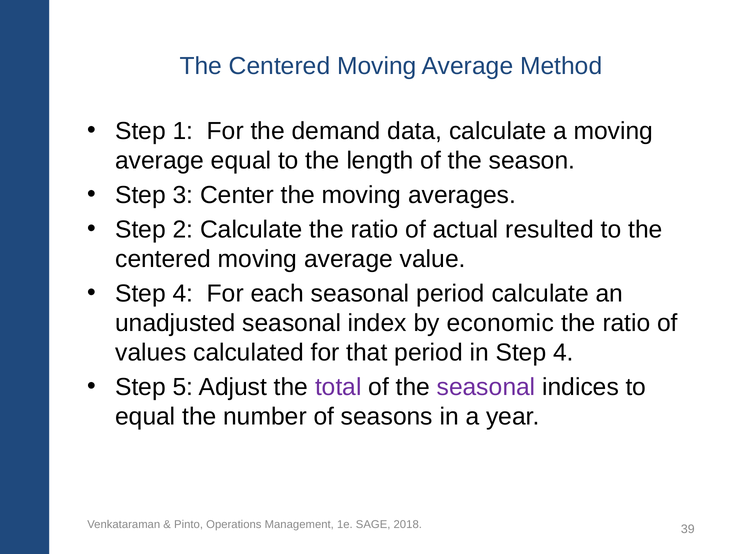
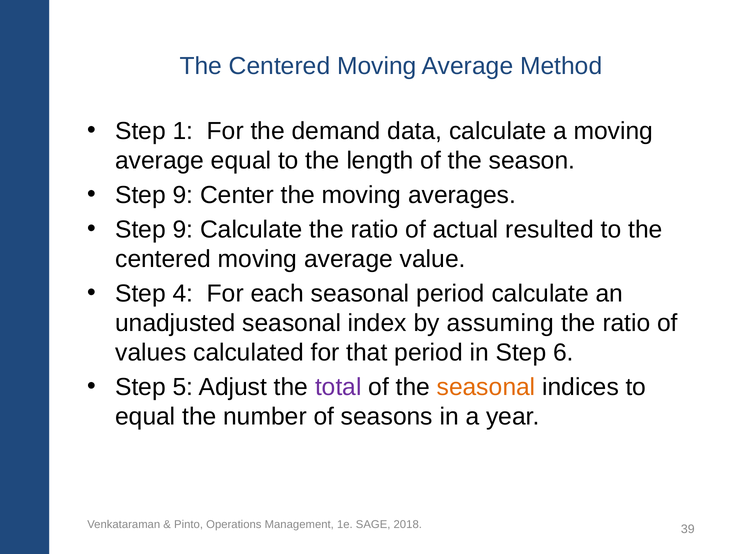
3 at (183, 195): 3 -> 9
2 at (183, 230): 2 -> 9
economic: economic -> assuming
in Step 4: 4 -> 6
seasonal at (486, 387) colour: purple -> orange
